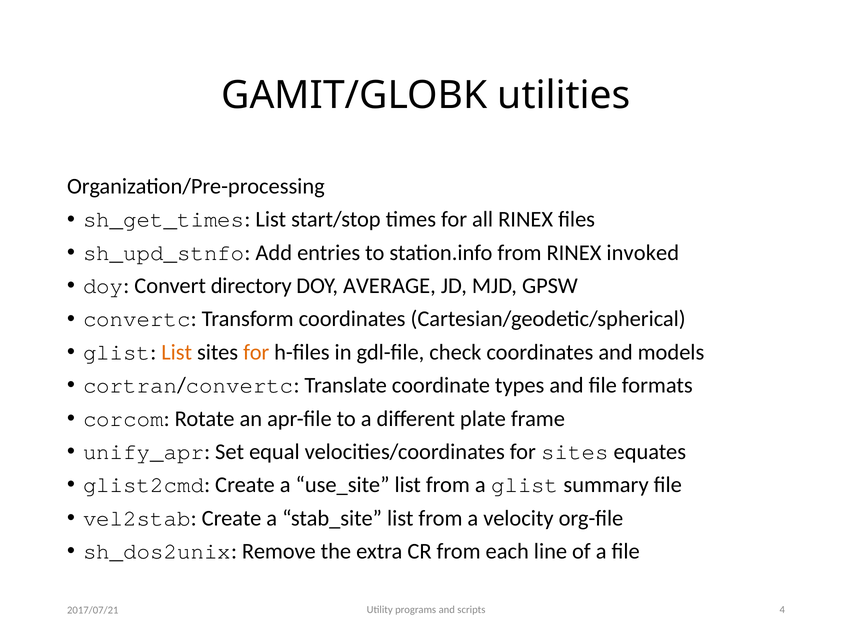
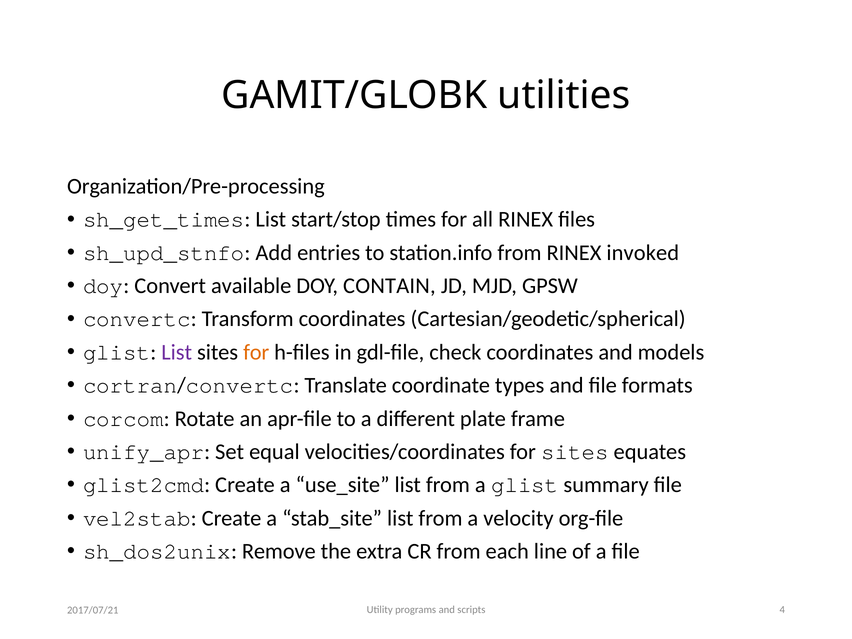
directory: directory -> available
AVERAGE: AVERAGE -> CONTAIN
List at (177, 352) colour: orange -> purple
